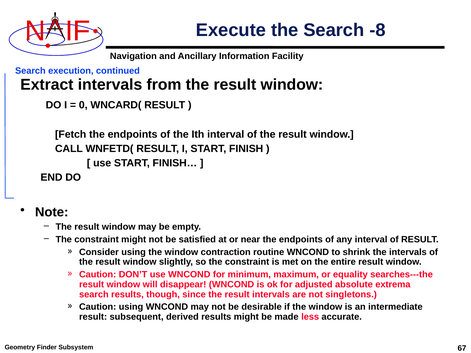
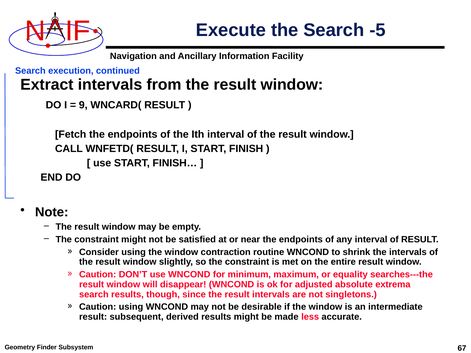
-8: -8 -> -5
0: 0 -> 9
